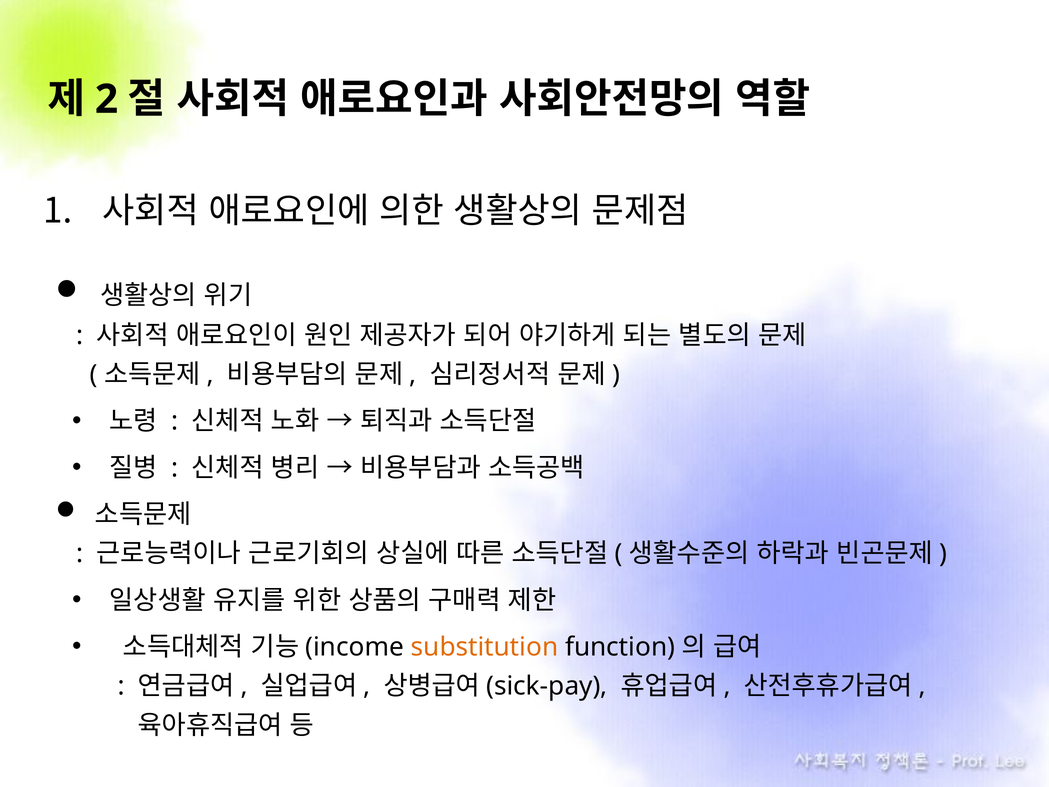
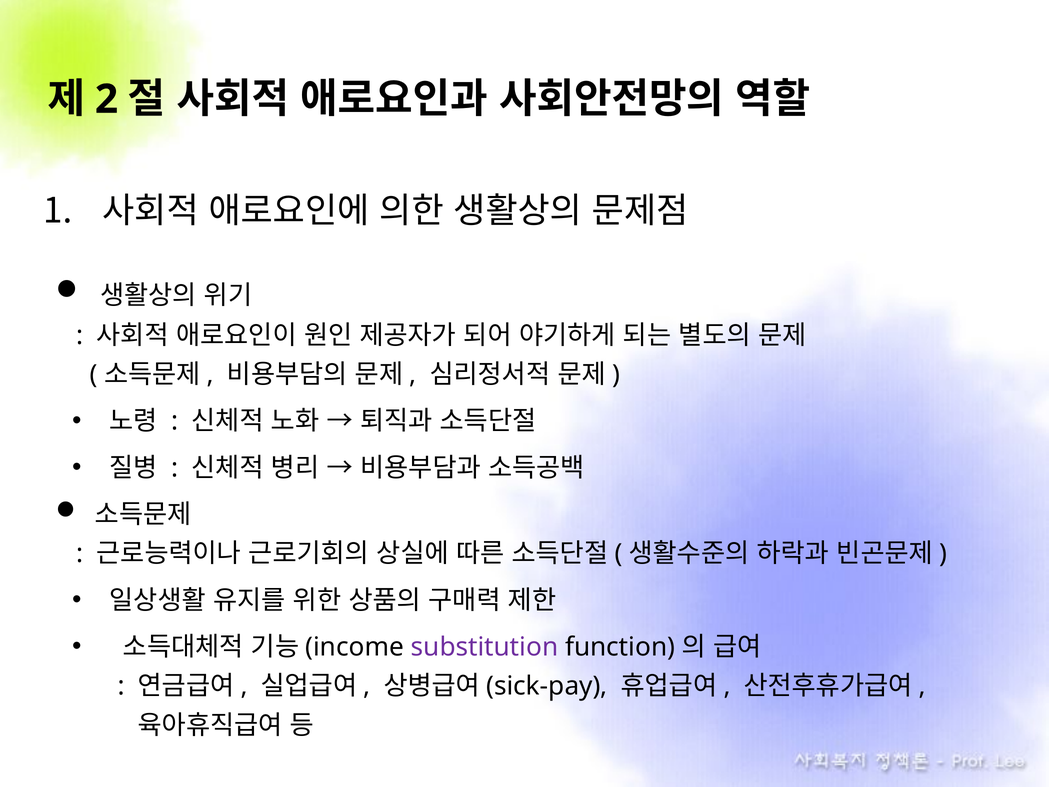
substitution colour: orange -> purple
